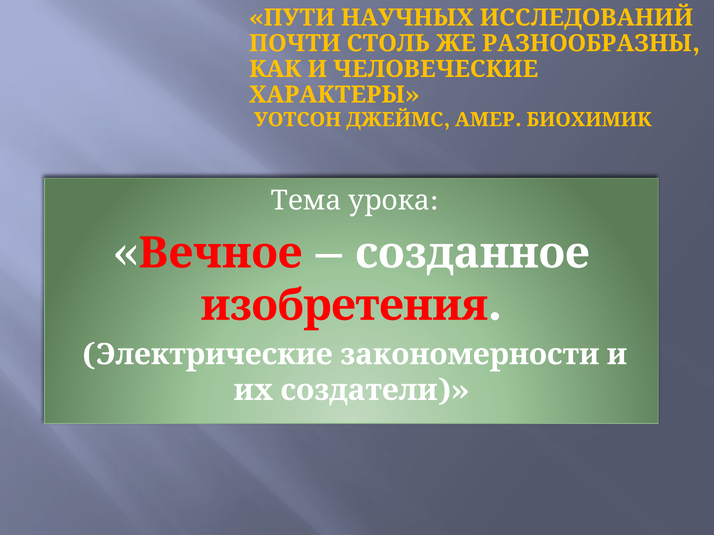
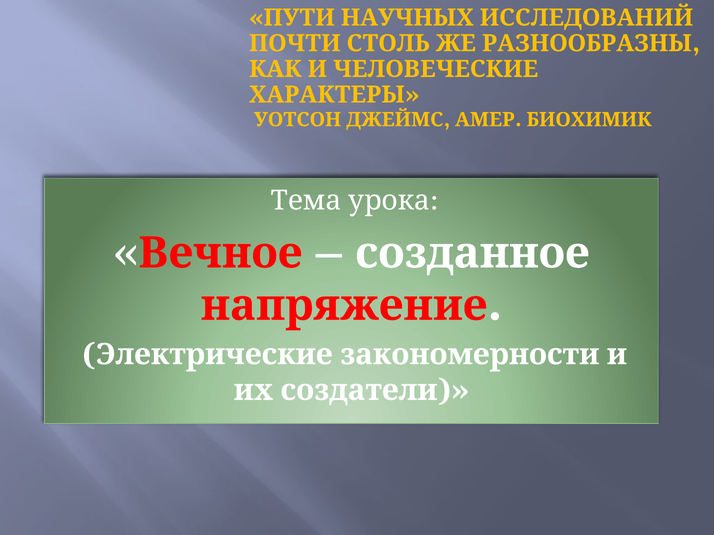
изобретения: изобретения -> напряжение
